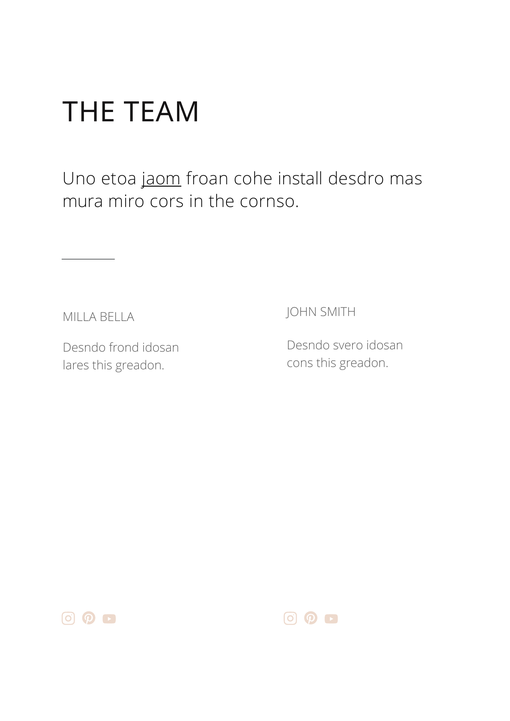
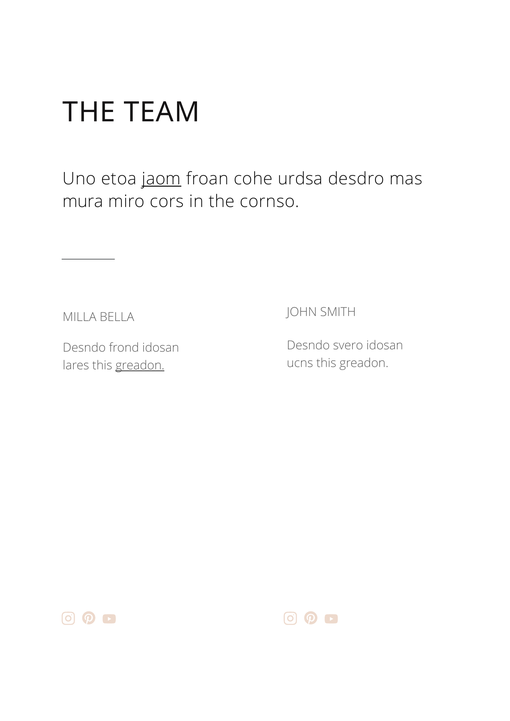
install: install -> urdsa
cons: cons -> ucns
greadon at (140, 366) underline: none -> present
